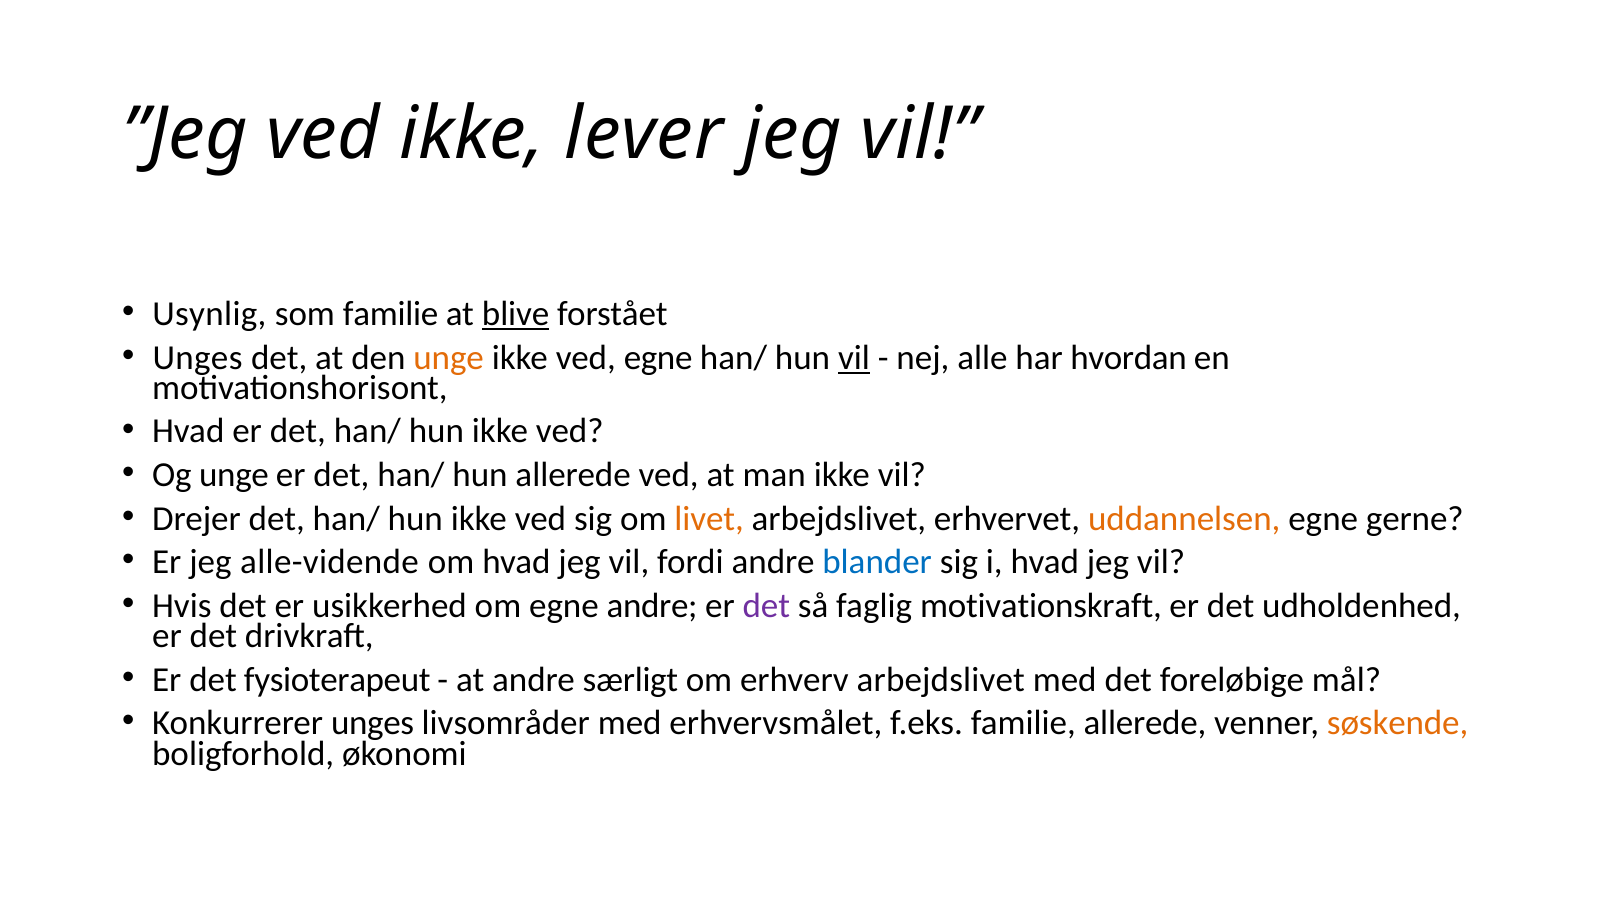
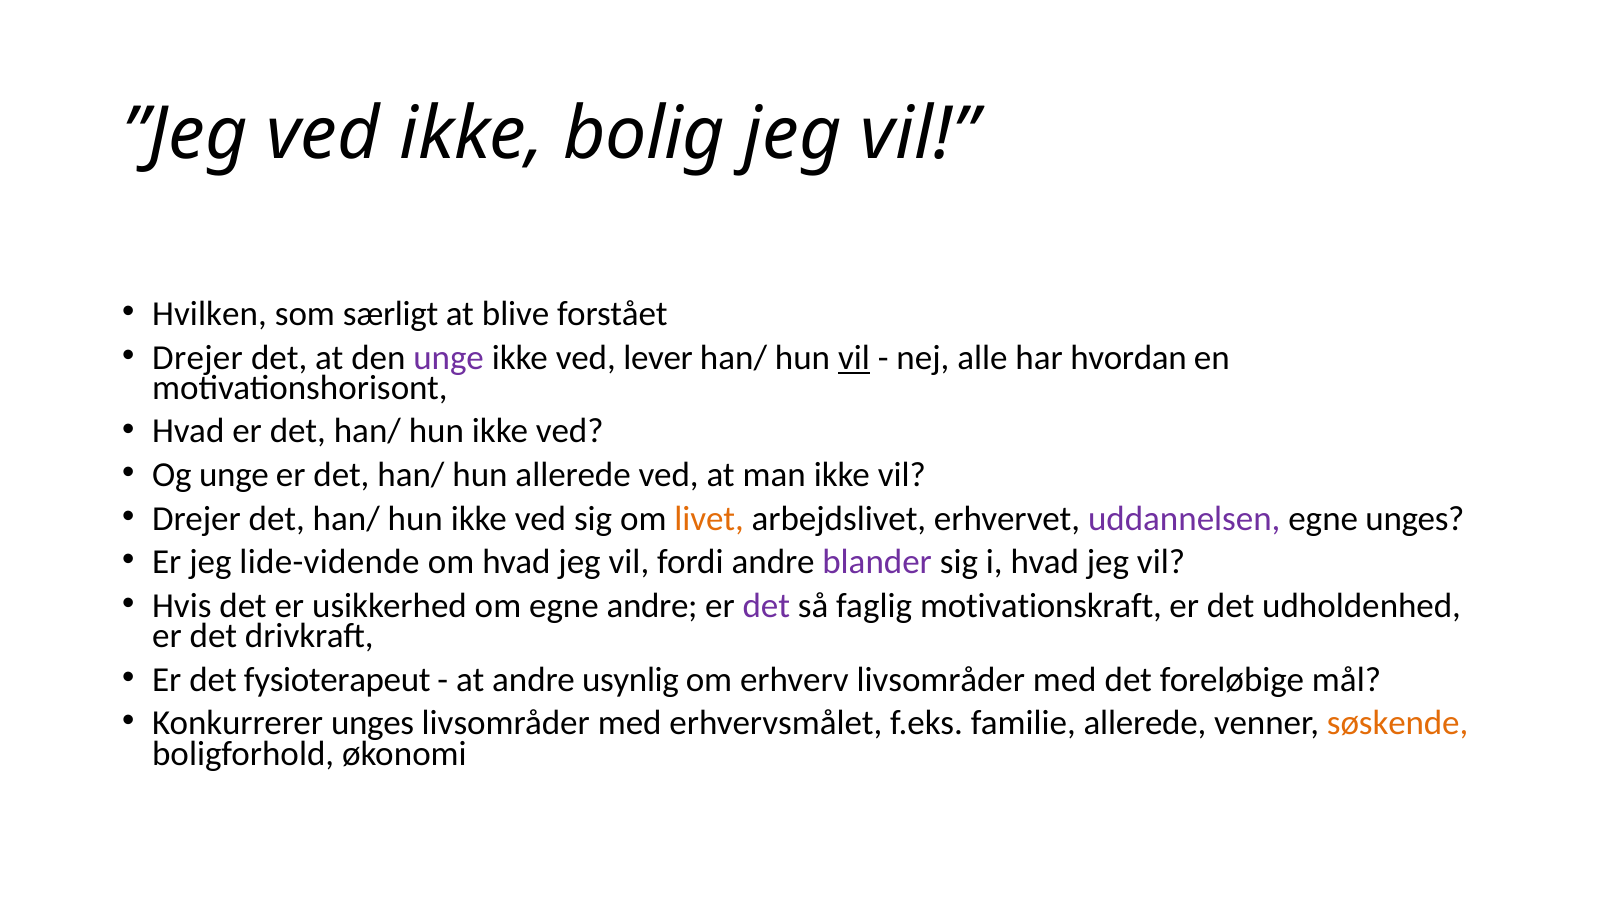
lever: lever -> bolig
Usynlig: Usynlig -> Hvilken
som familie: familie -> særligt
blive underline: present -> none
Unges at (198, 358): Unges -> Drejer
unge at (449, 358) colour: orange -> purple
ved egne: egne -> lever
uddannelsen colour: orange -> purple
egne gerne: gerne -> unges
alle-vidende: alle-vidende -> lide-vidende
blander colour: blue -> purple
særligt: særligt -> usynlig
erhverv arbejdslivet: arbejdslivet -> livsområder
